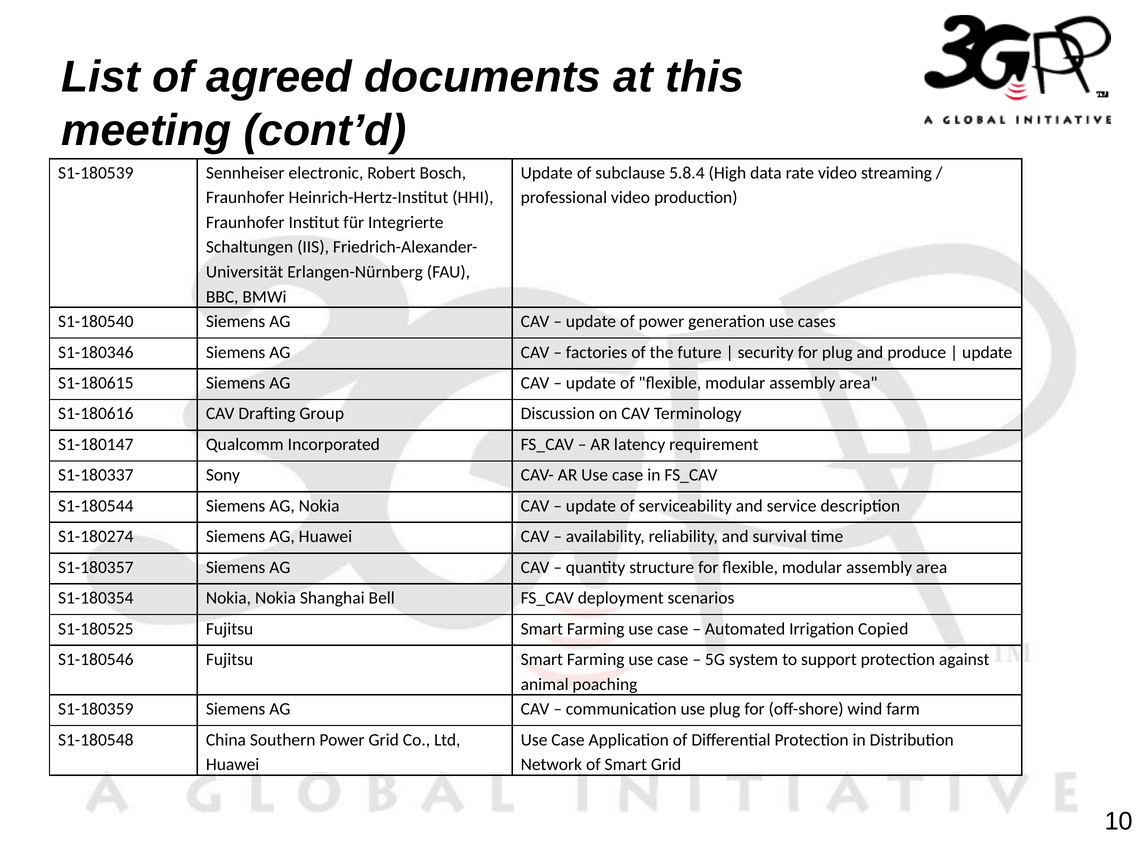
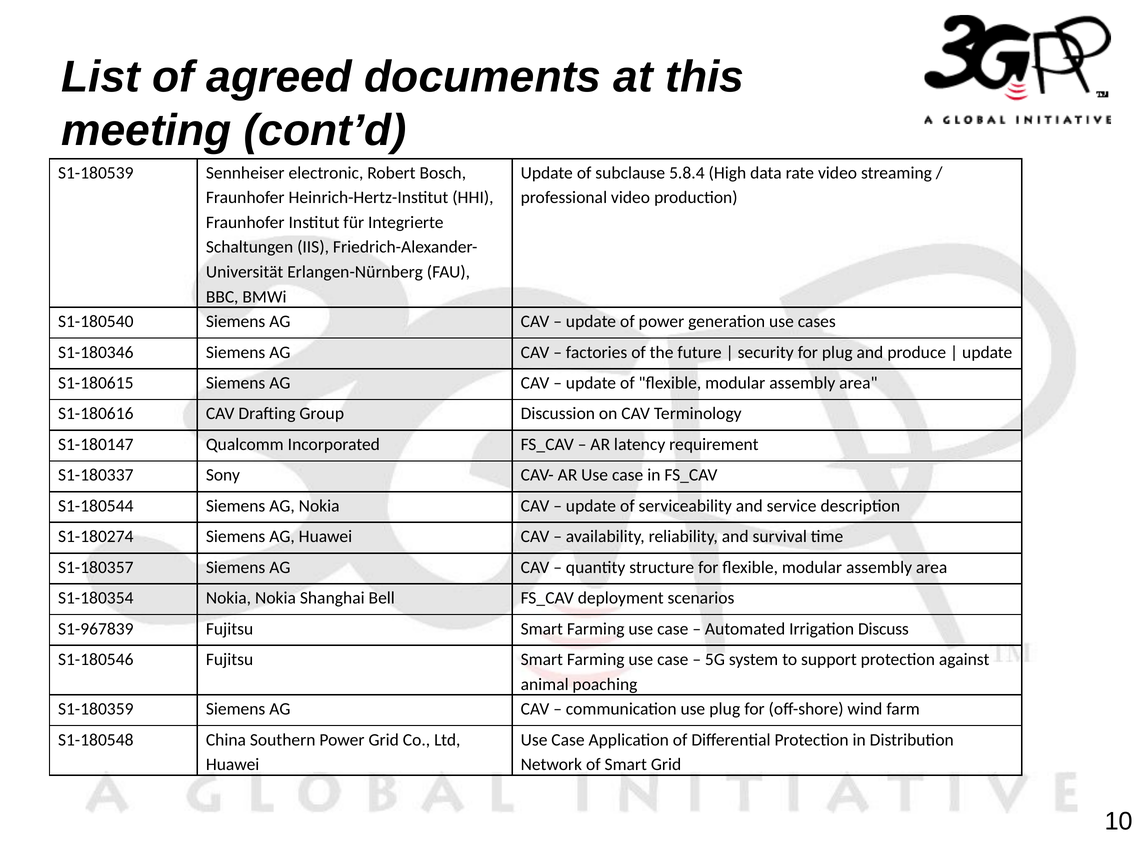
S1-180525: S1-180525 -> S1-967839
Copied: Copied -> Discuss
